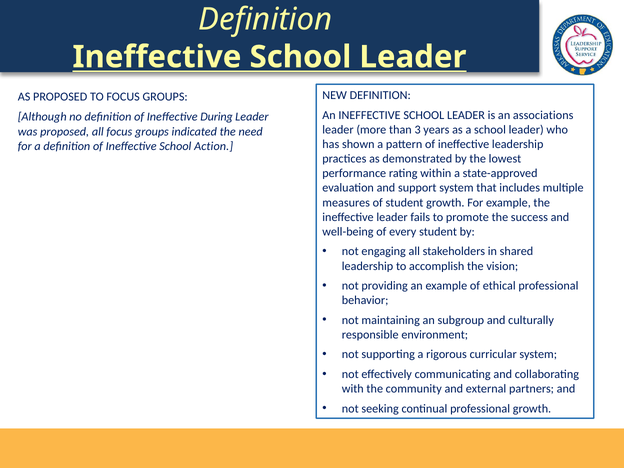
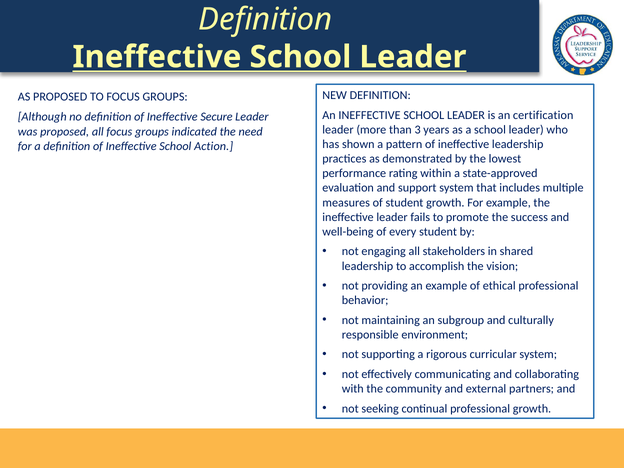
associations: associations -> certification
During: During -> Secure
